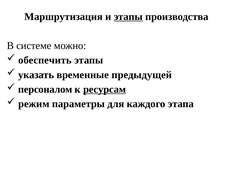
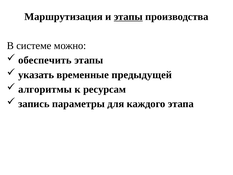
персоналом: персоналом -> алгоритмы
ресурсам underline: present -> none
режим: режим -> запись
